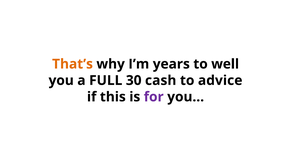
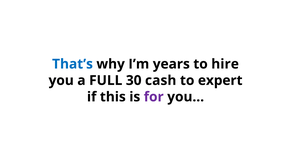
That’s colour: orange -> blue
well: well -> hire
advice: advice -> expert
